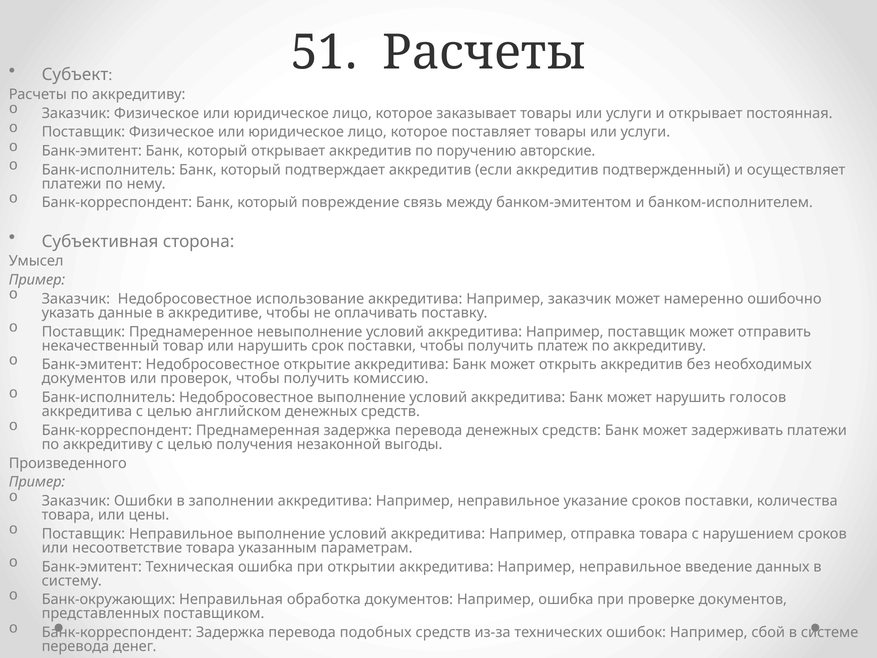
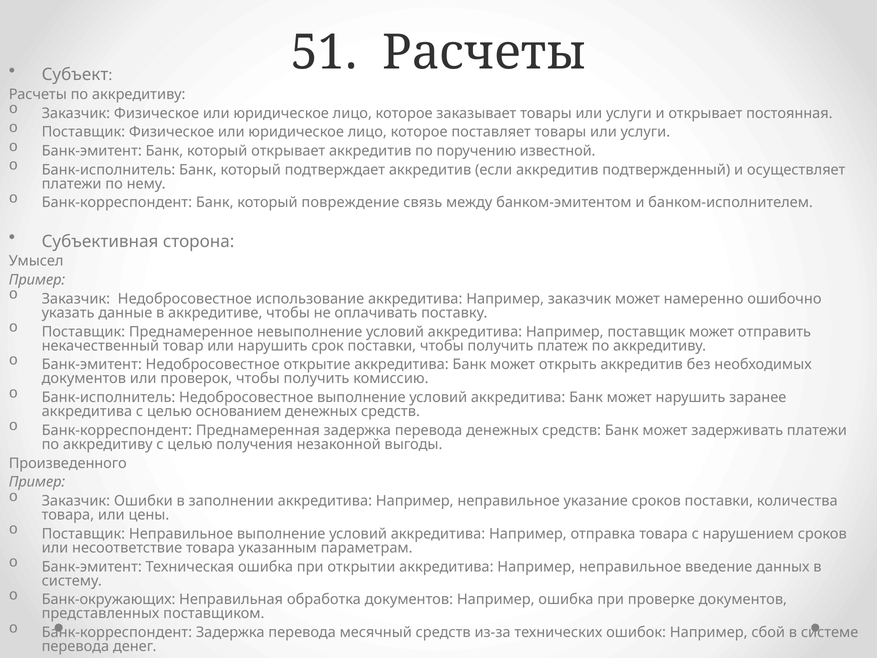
авторские: авторские -> известной
голосов: голосов -> заранее
английском: английском -> основанием
подобных: подобных -> месячный
